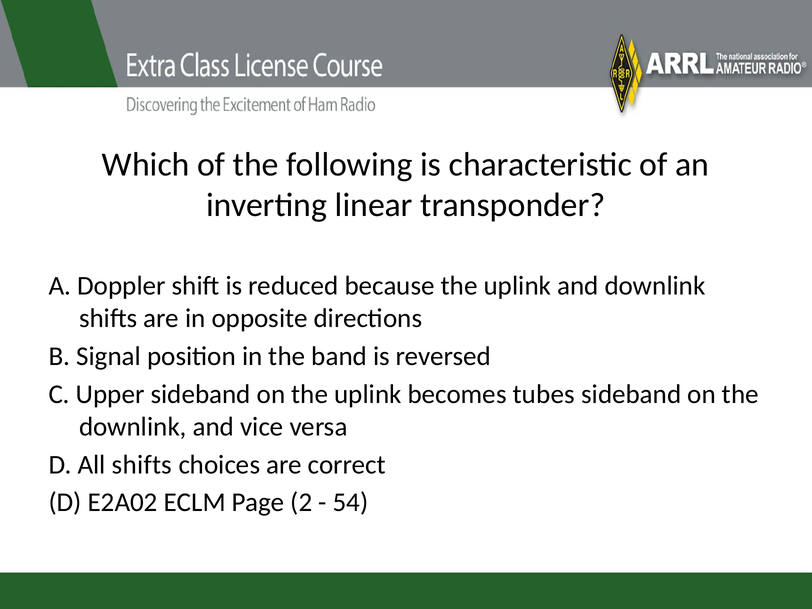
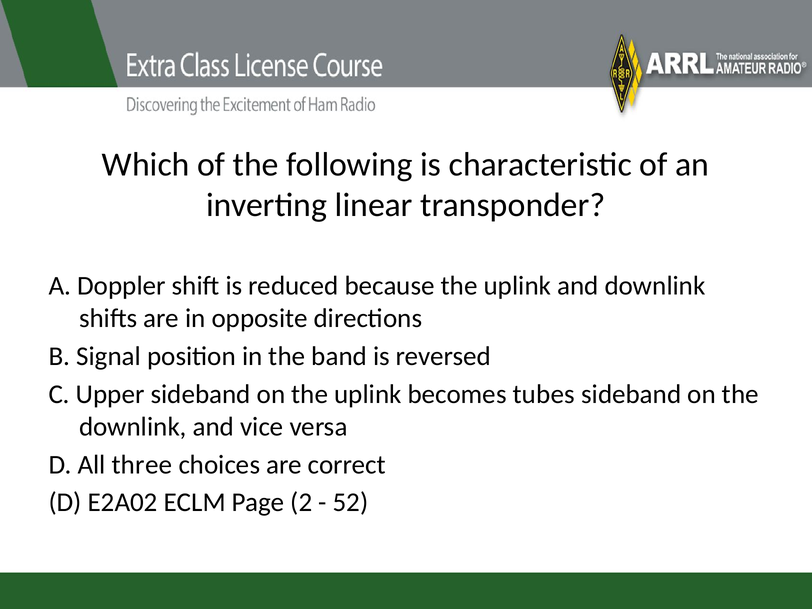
All shifts: shifts -> three
54: 54 -> 52
